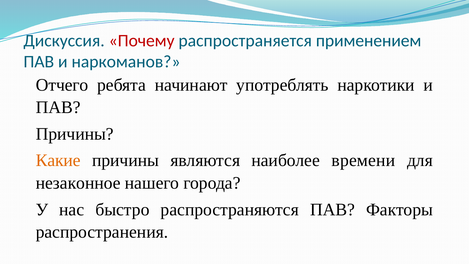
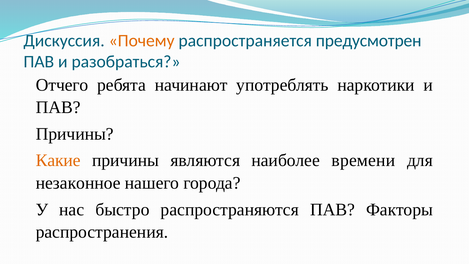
Почему colour: red -> orange
применением: применением -> предусмотрен
наркоманов: наркоманов -> разобраться
